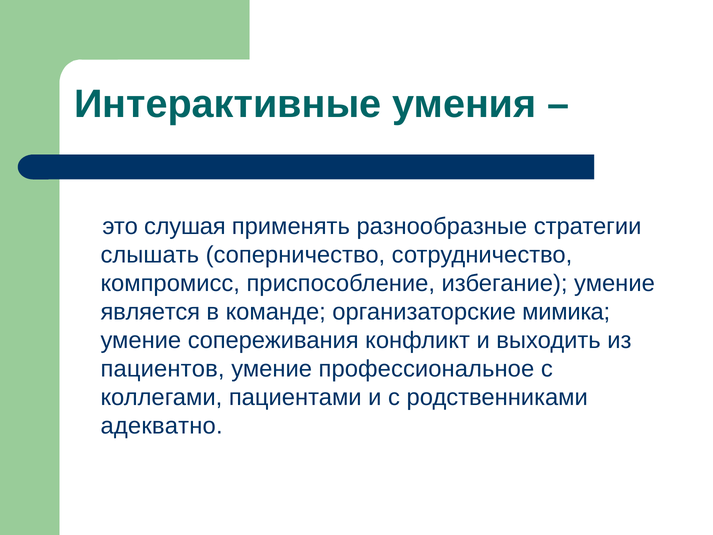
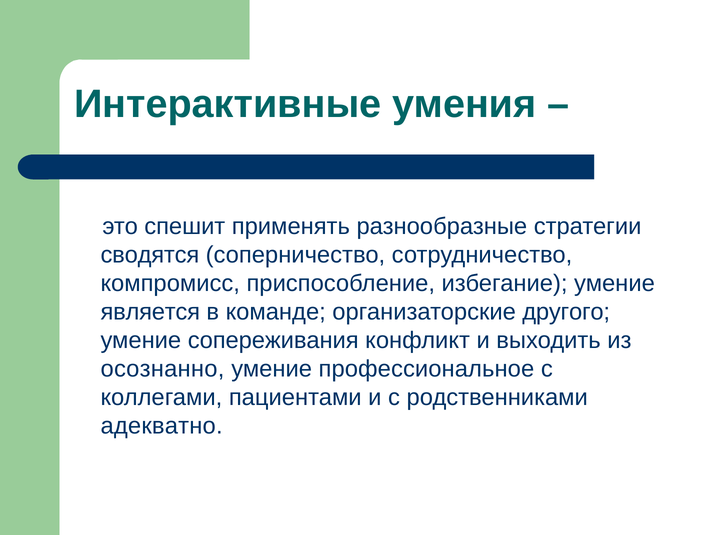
слушая: слушая -> спешит
слышать: слышать -> сводятся
мимика: мимика -> другого
пациентов: пациентов -> осознанно
